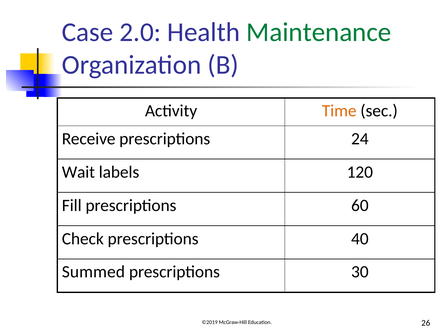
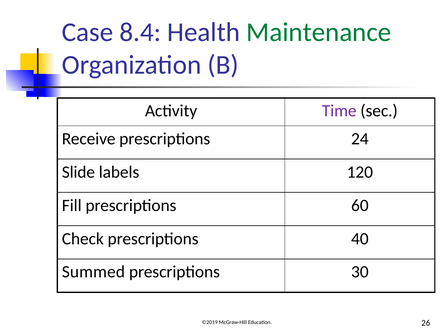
2.0: 2.0 -> 8.4
Time colour: orange -> purple
Wait: Wait -> Slide
